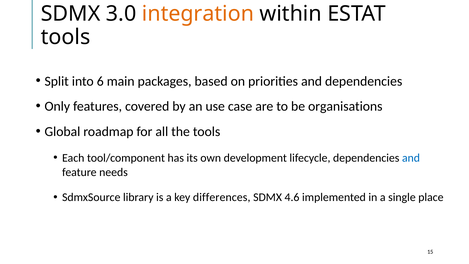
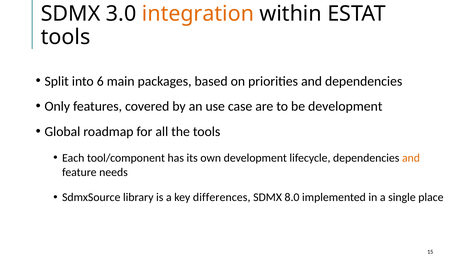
be organisations: organisations -> development
and at (411, 158) colour: blue -> orange
4.6: 4.6 -> 8.0
